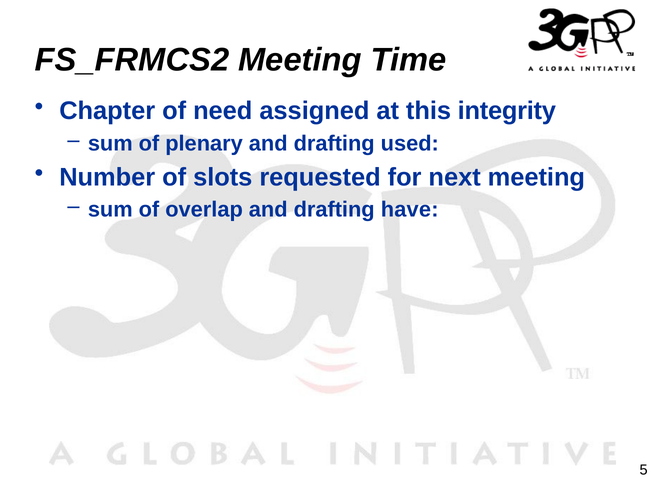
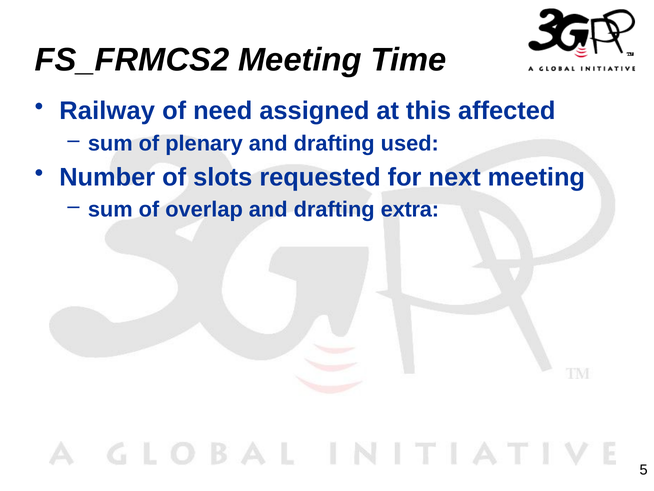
Chapter: Chapter -> Railway
integrity: integrity -> affected
have: have -> extra
